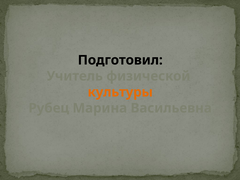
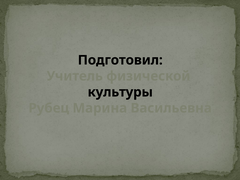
культуры colour: orange -> black
